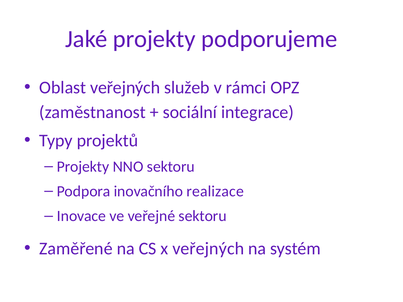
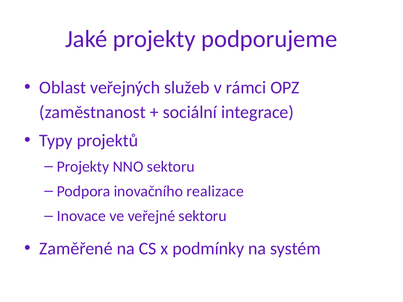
x veřejných: veřejných -> podmínky
